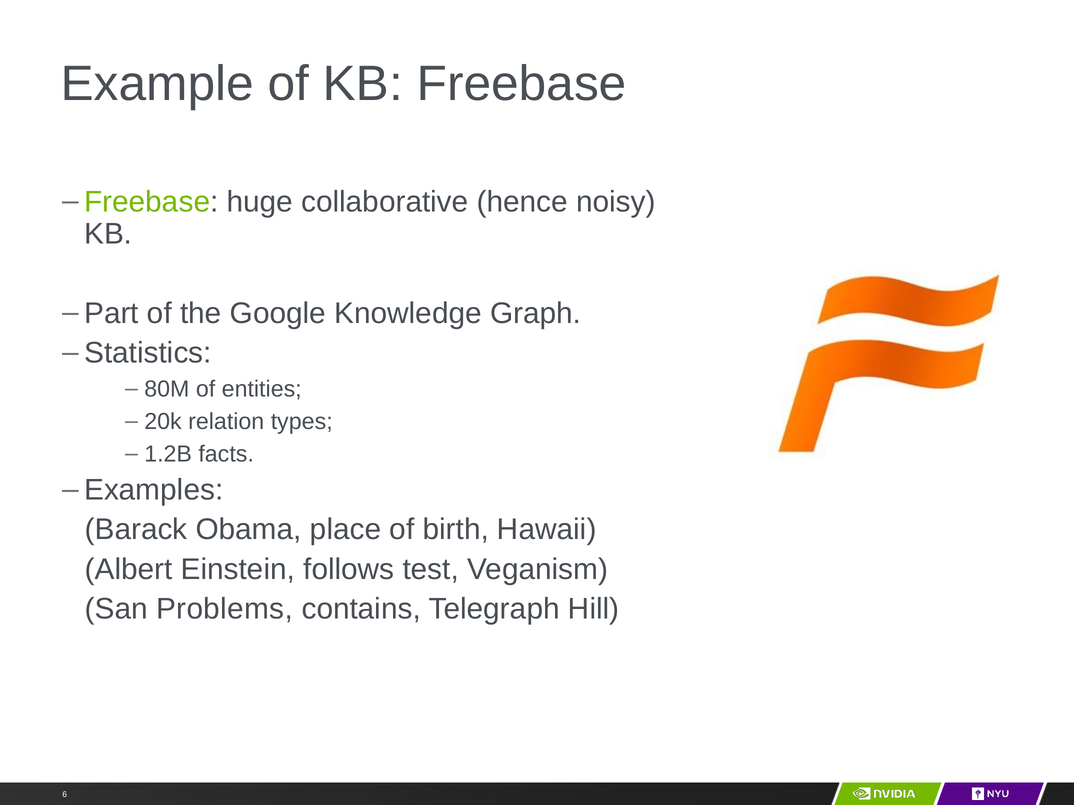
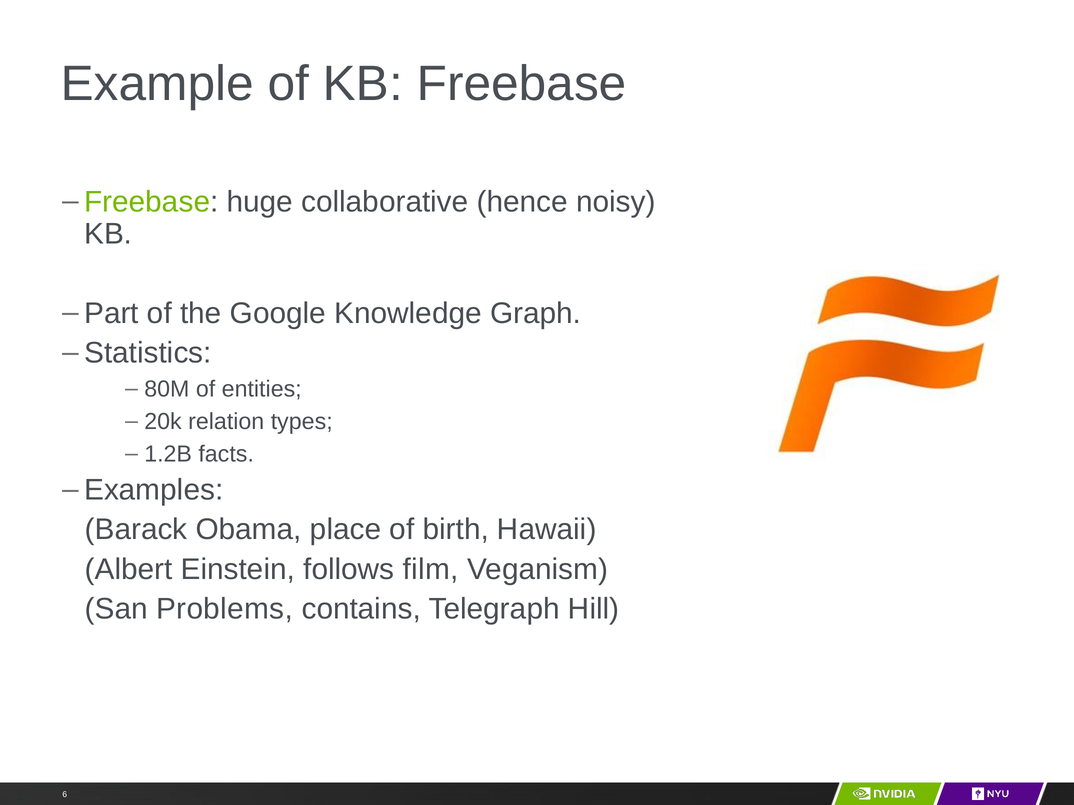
test: test -> film
